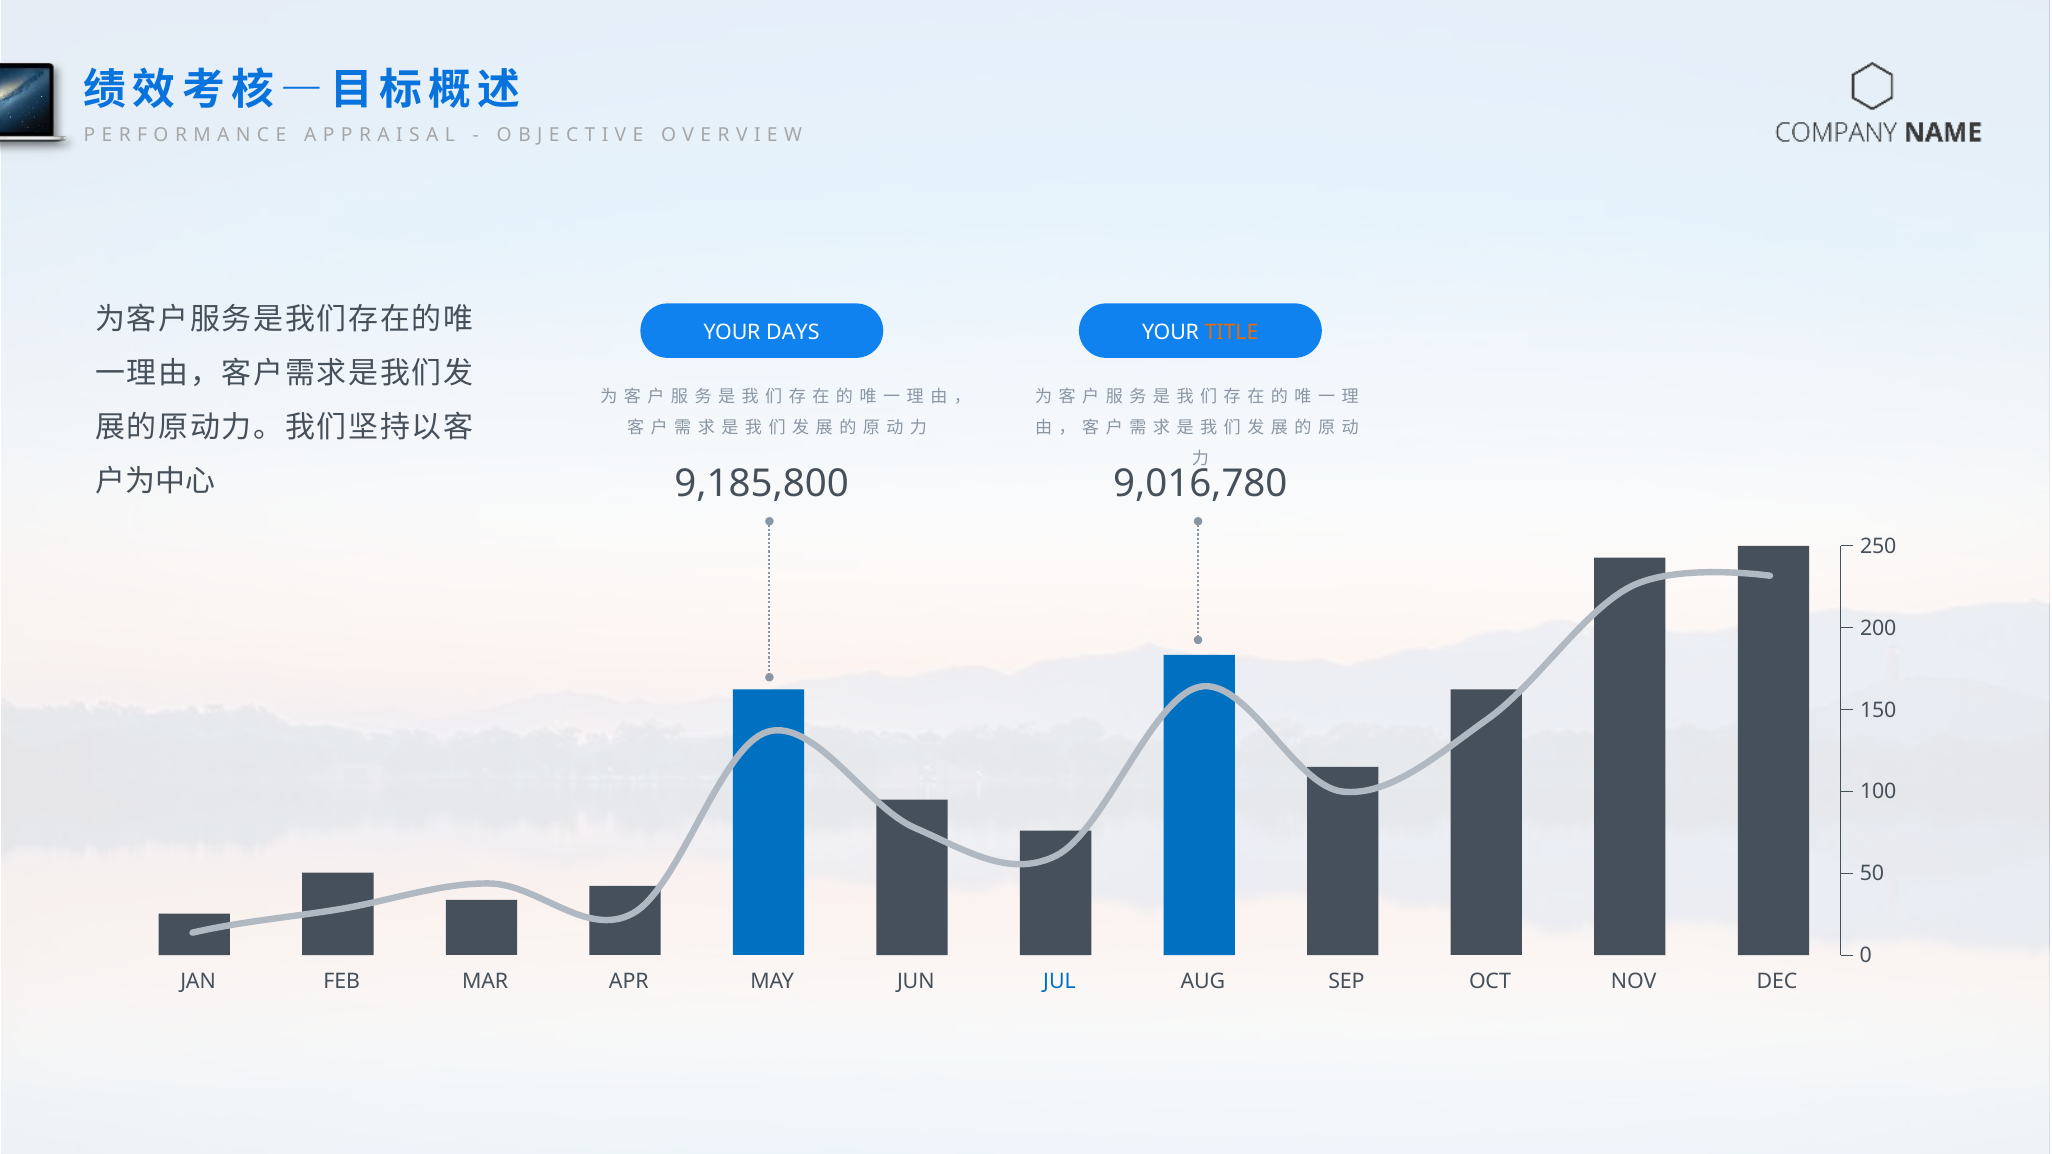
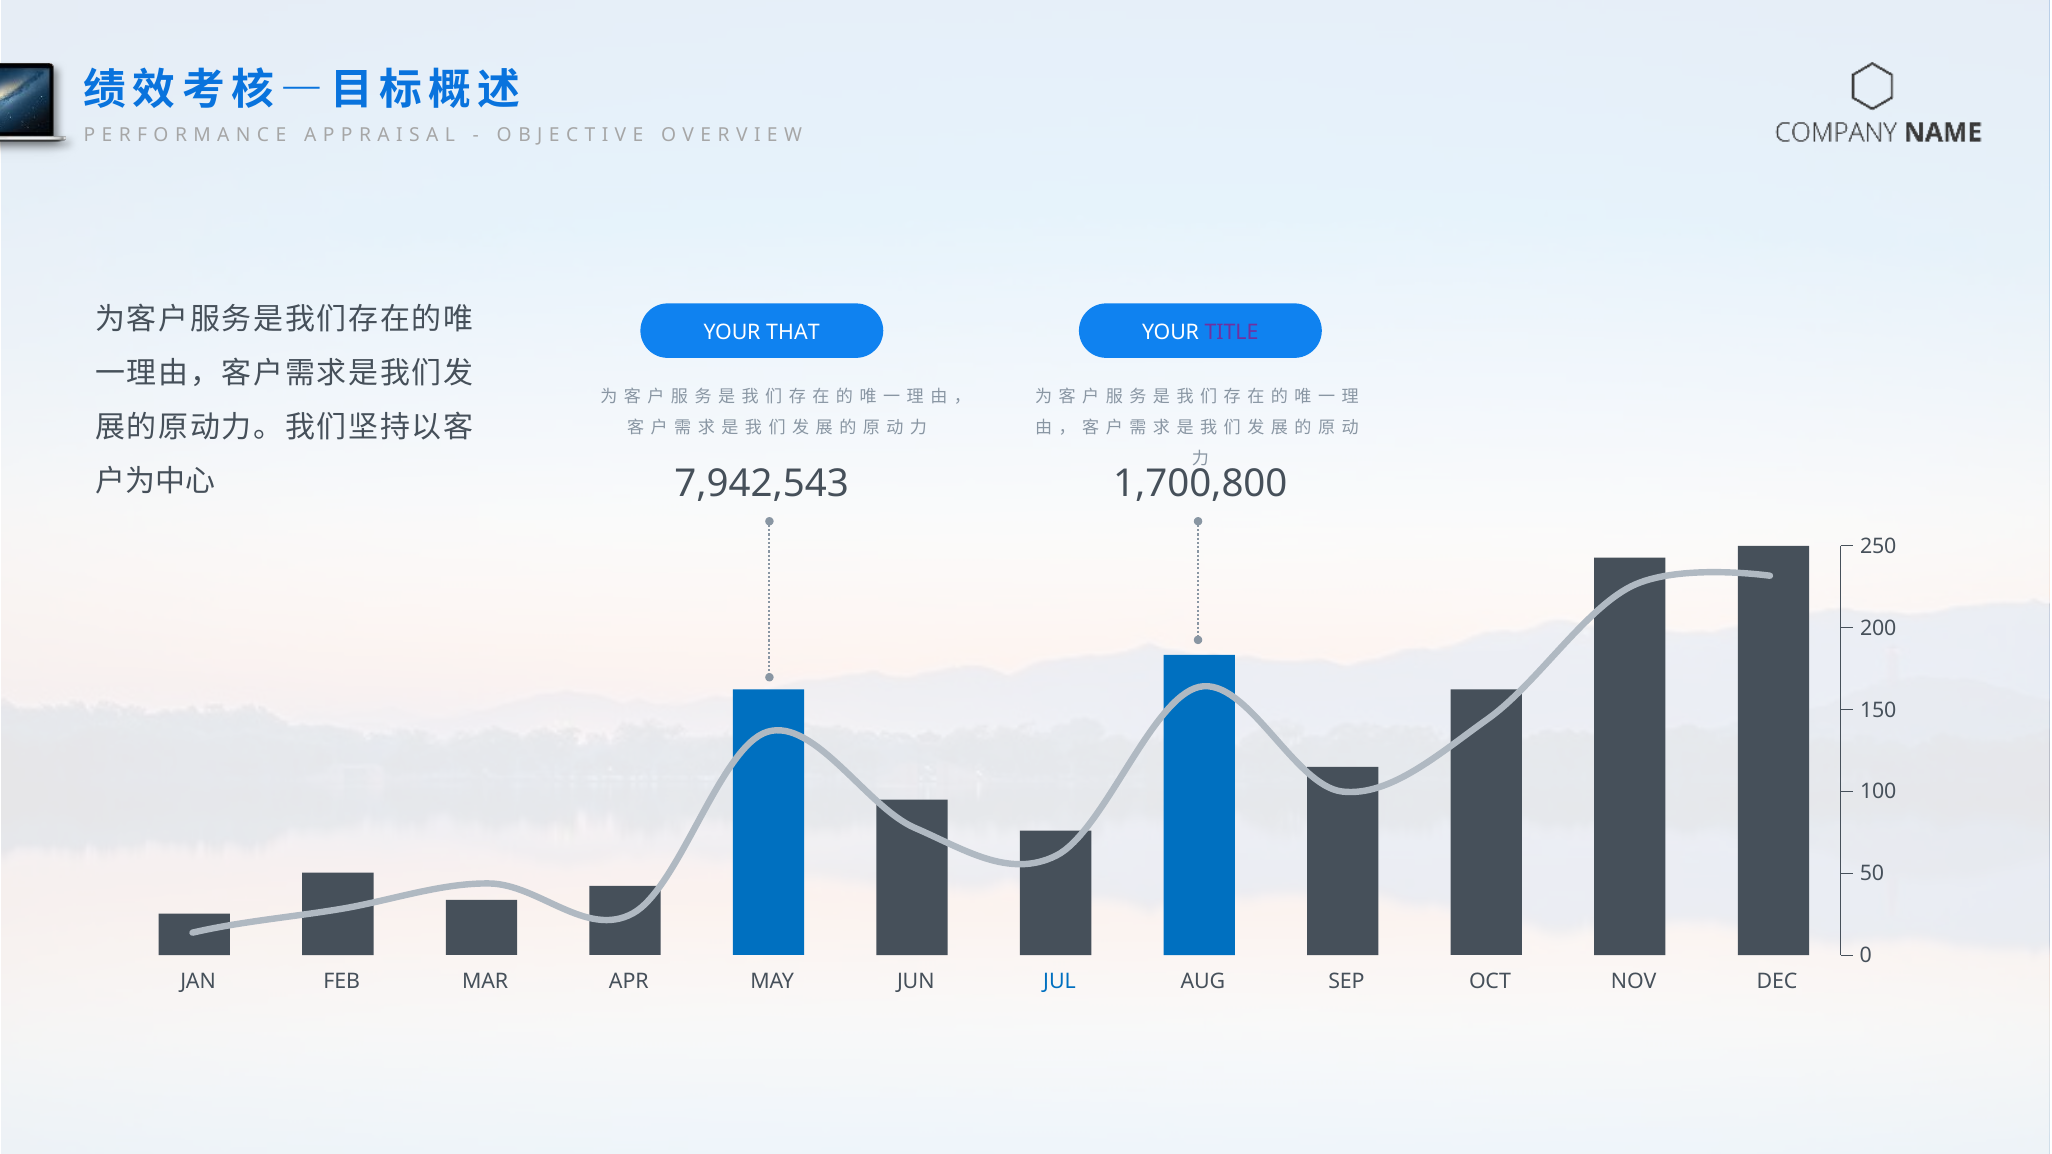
DAYS: DAYS -> THAT
TITLE colour: orange -> purple
9,185,800: 9,185,800 -> 7,942,543
9,016,780: 9,016,780 -> 1,700,800
